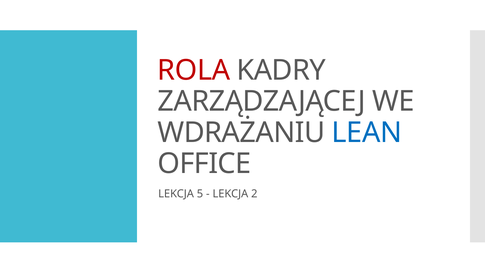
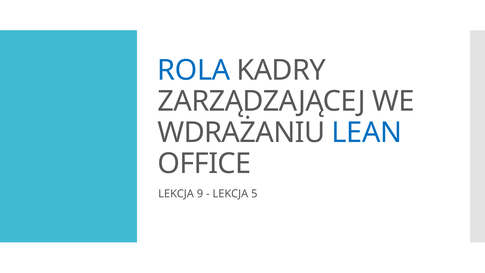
ROLA colour: red -> blue
5: 5 -> 9
2: 2 -> 5
